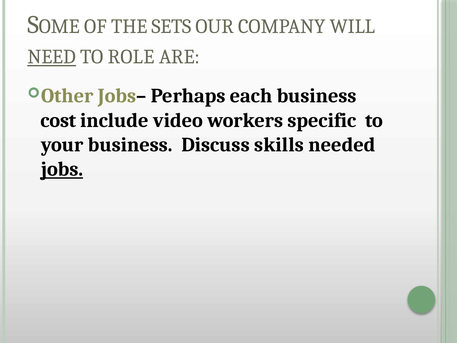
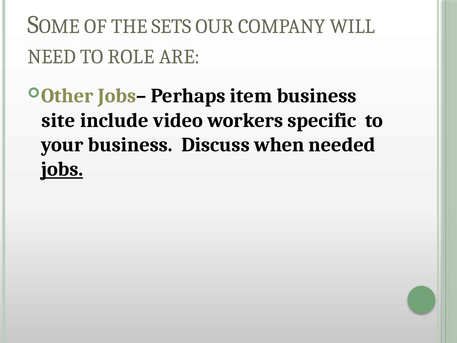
NEED underline: present -> none
each: each -> item
cost: cost -> site
skills: skills -> when
